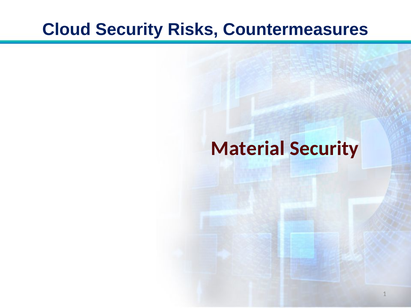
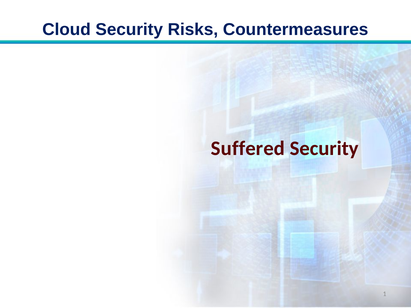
Material: Material -> Suffered
